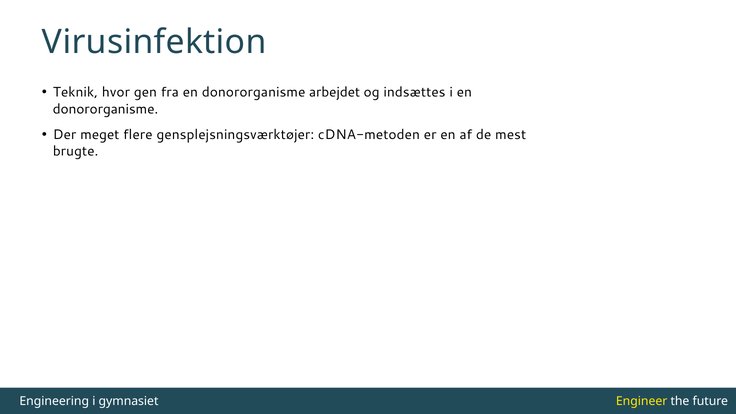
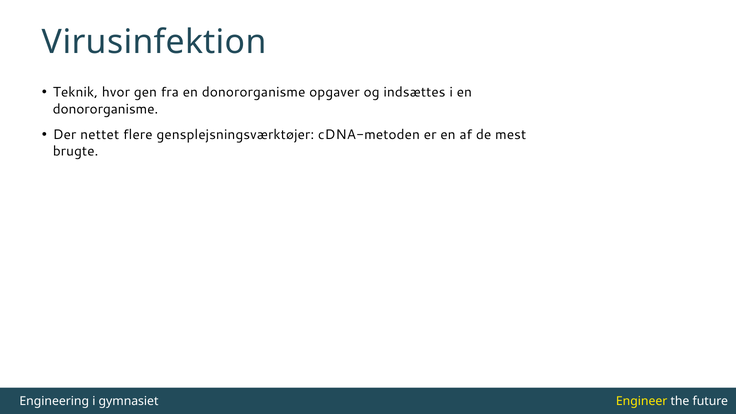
arbejdet: arbejdet -> opgaver
meget: meget -> nettet
